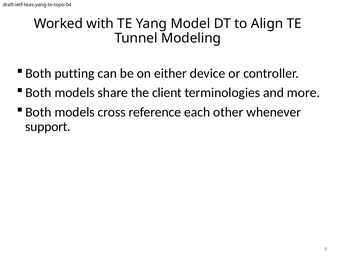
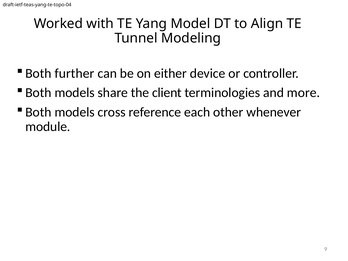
putting: putting -> further
support: support -> module
